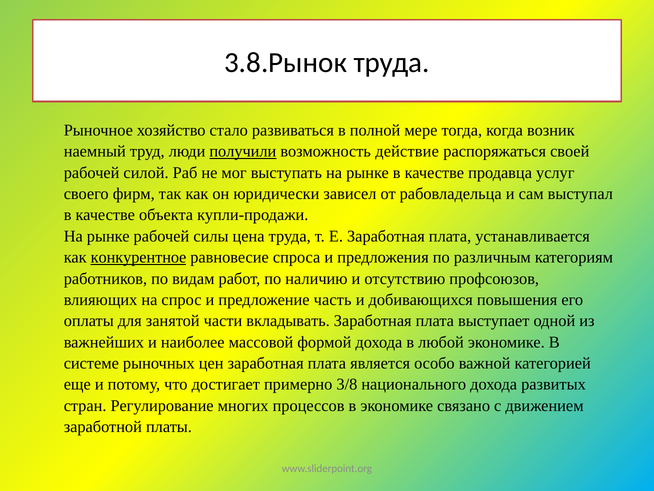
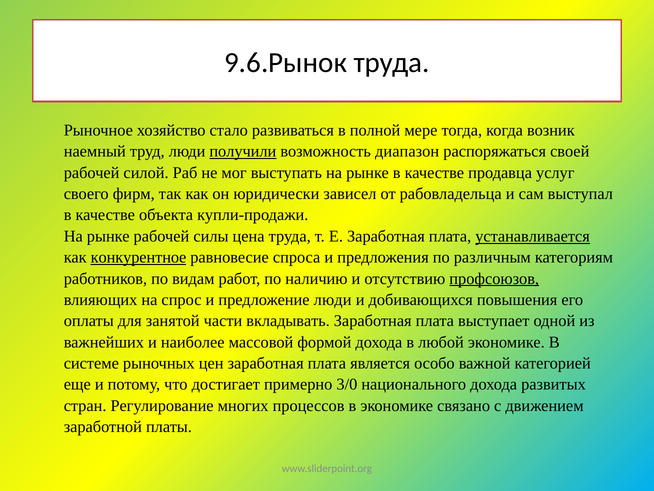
3.8.Рынок: 3.8.Рынок -> 9.6.Рынок
действие: действие -> диапазон
устанавливается underline: none -> present
профсоюзов underline: none -> present
предложение часть: часть -> люди
3/8: 3/8 -> 3/0
